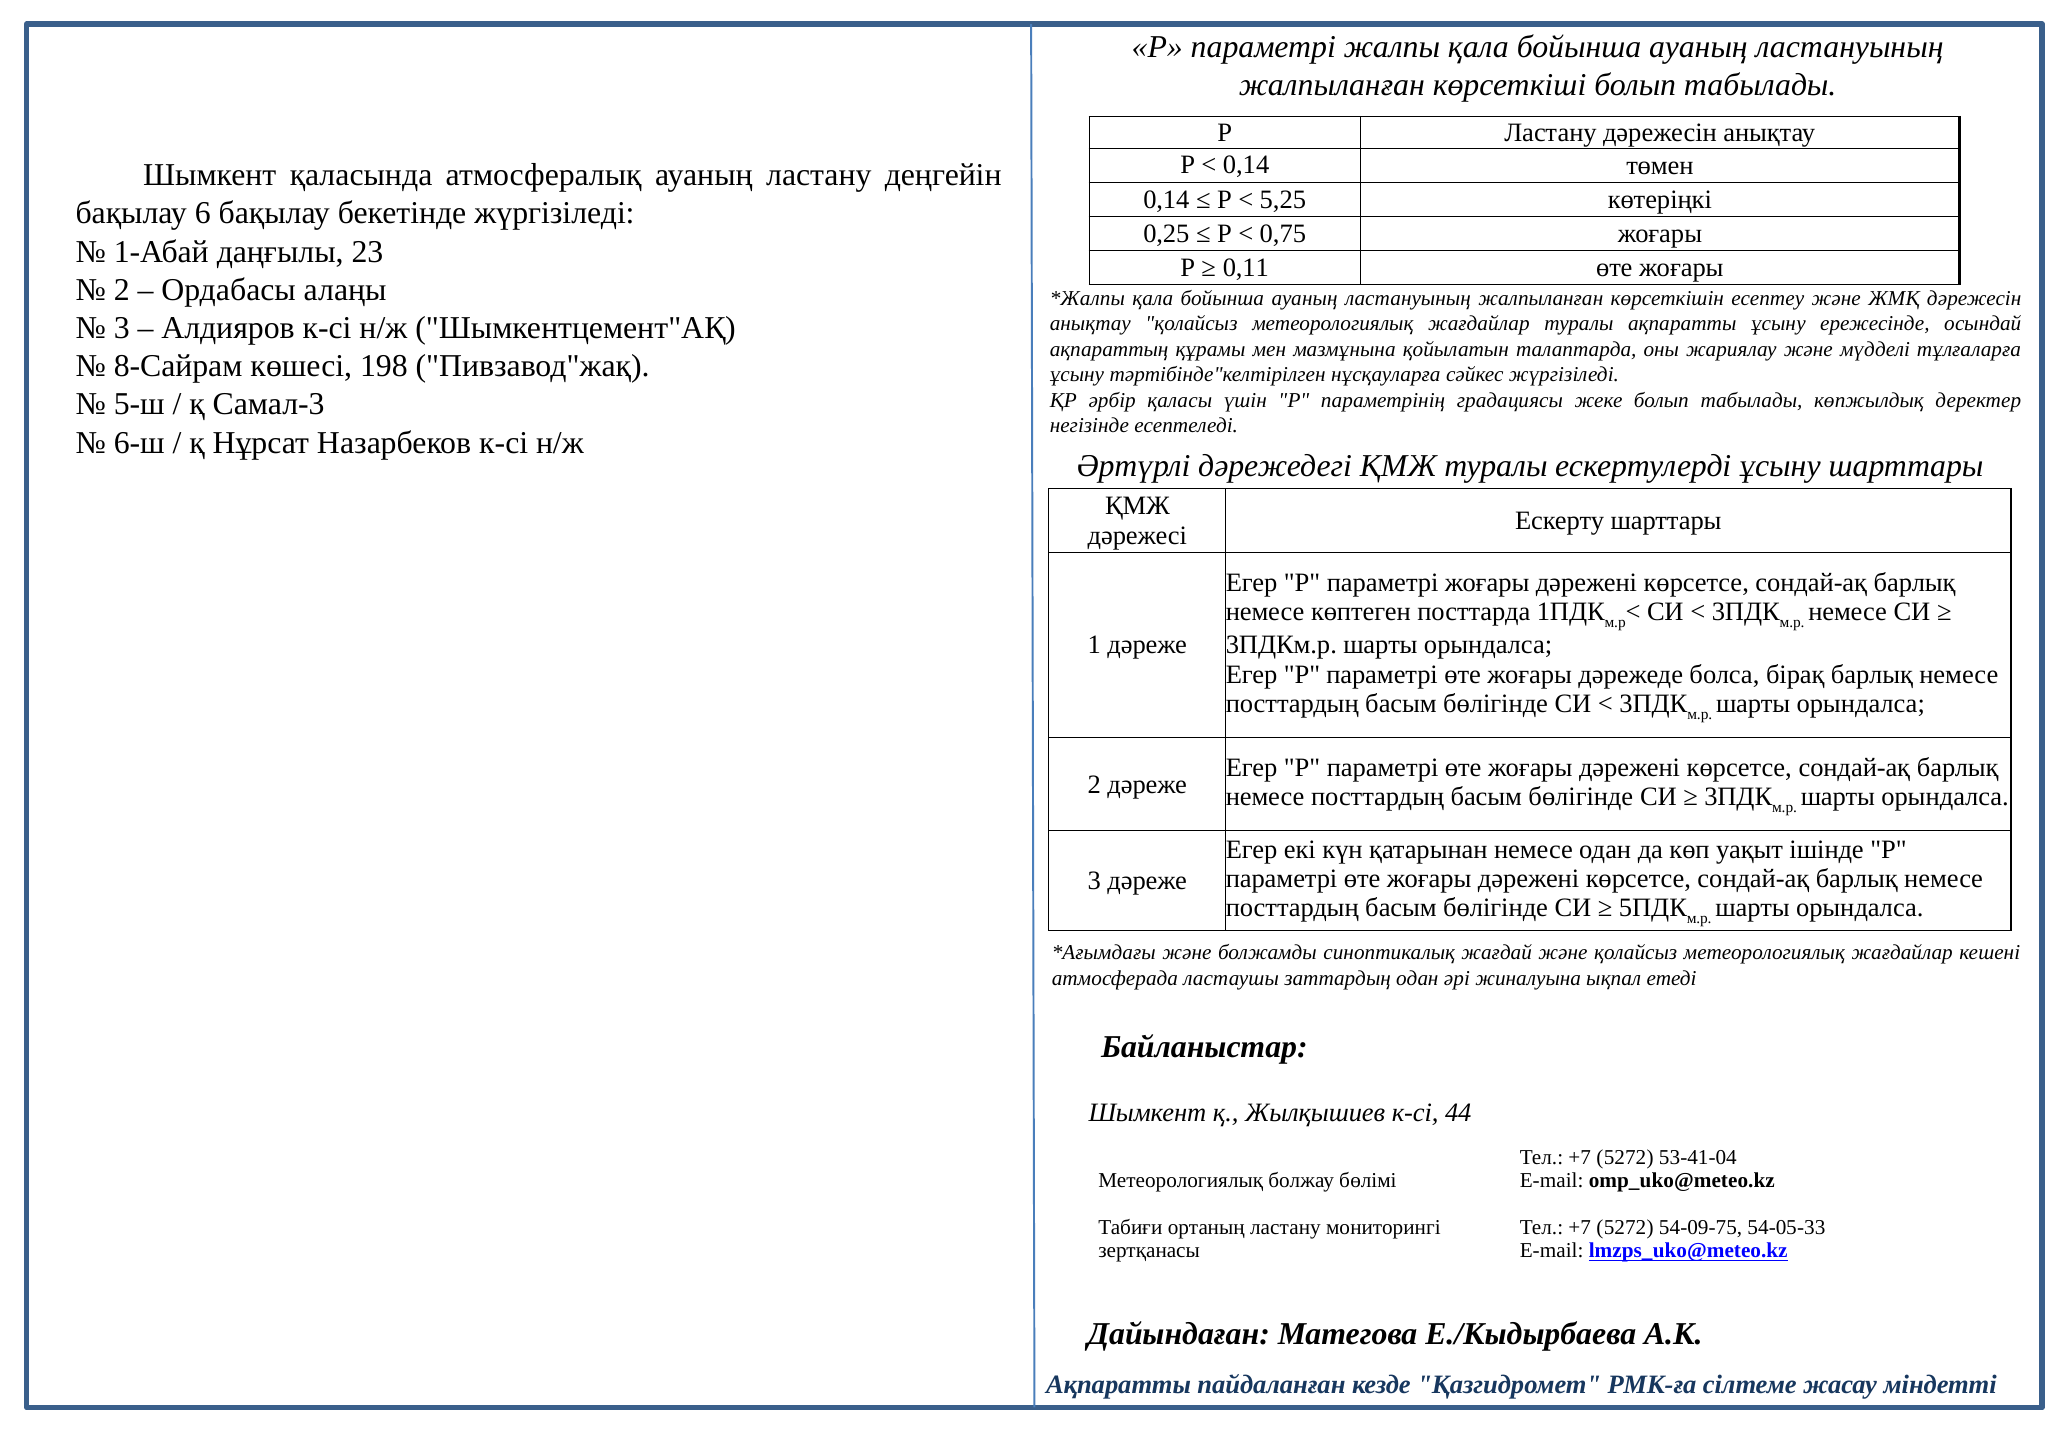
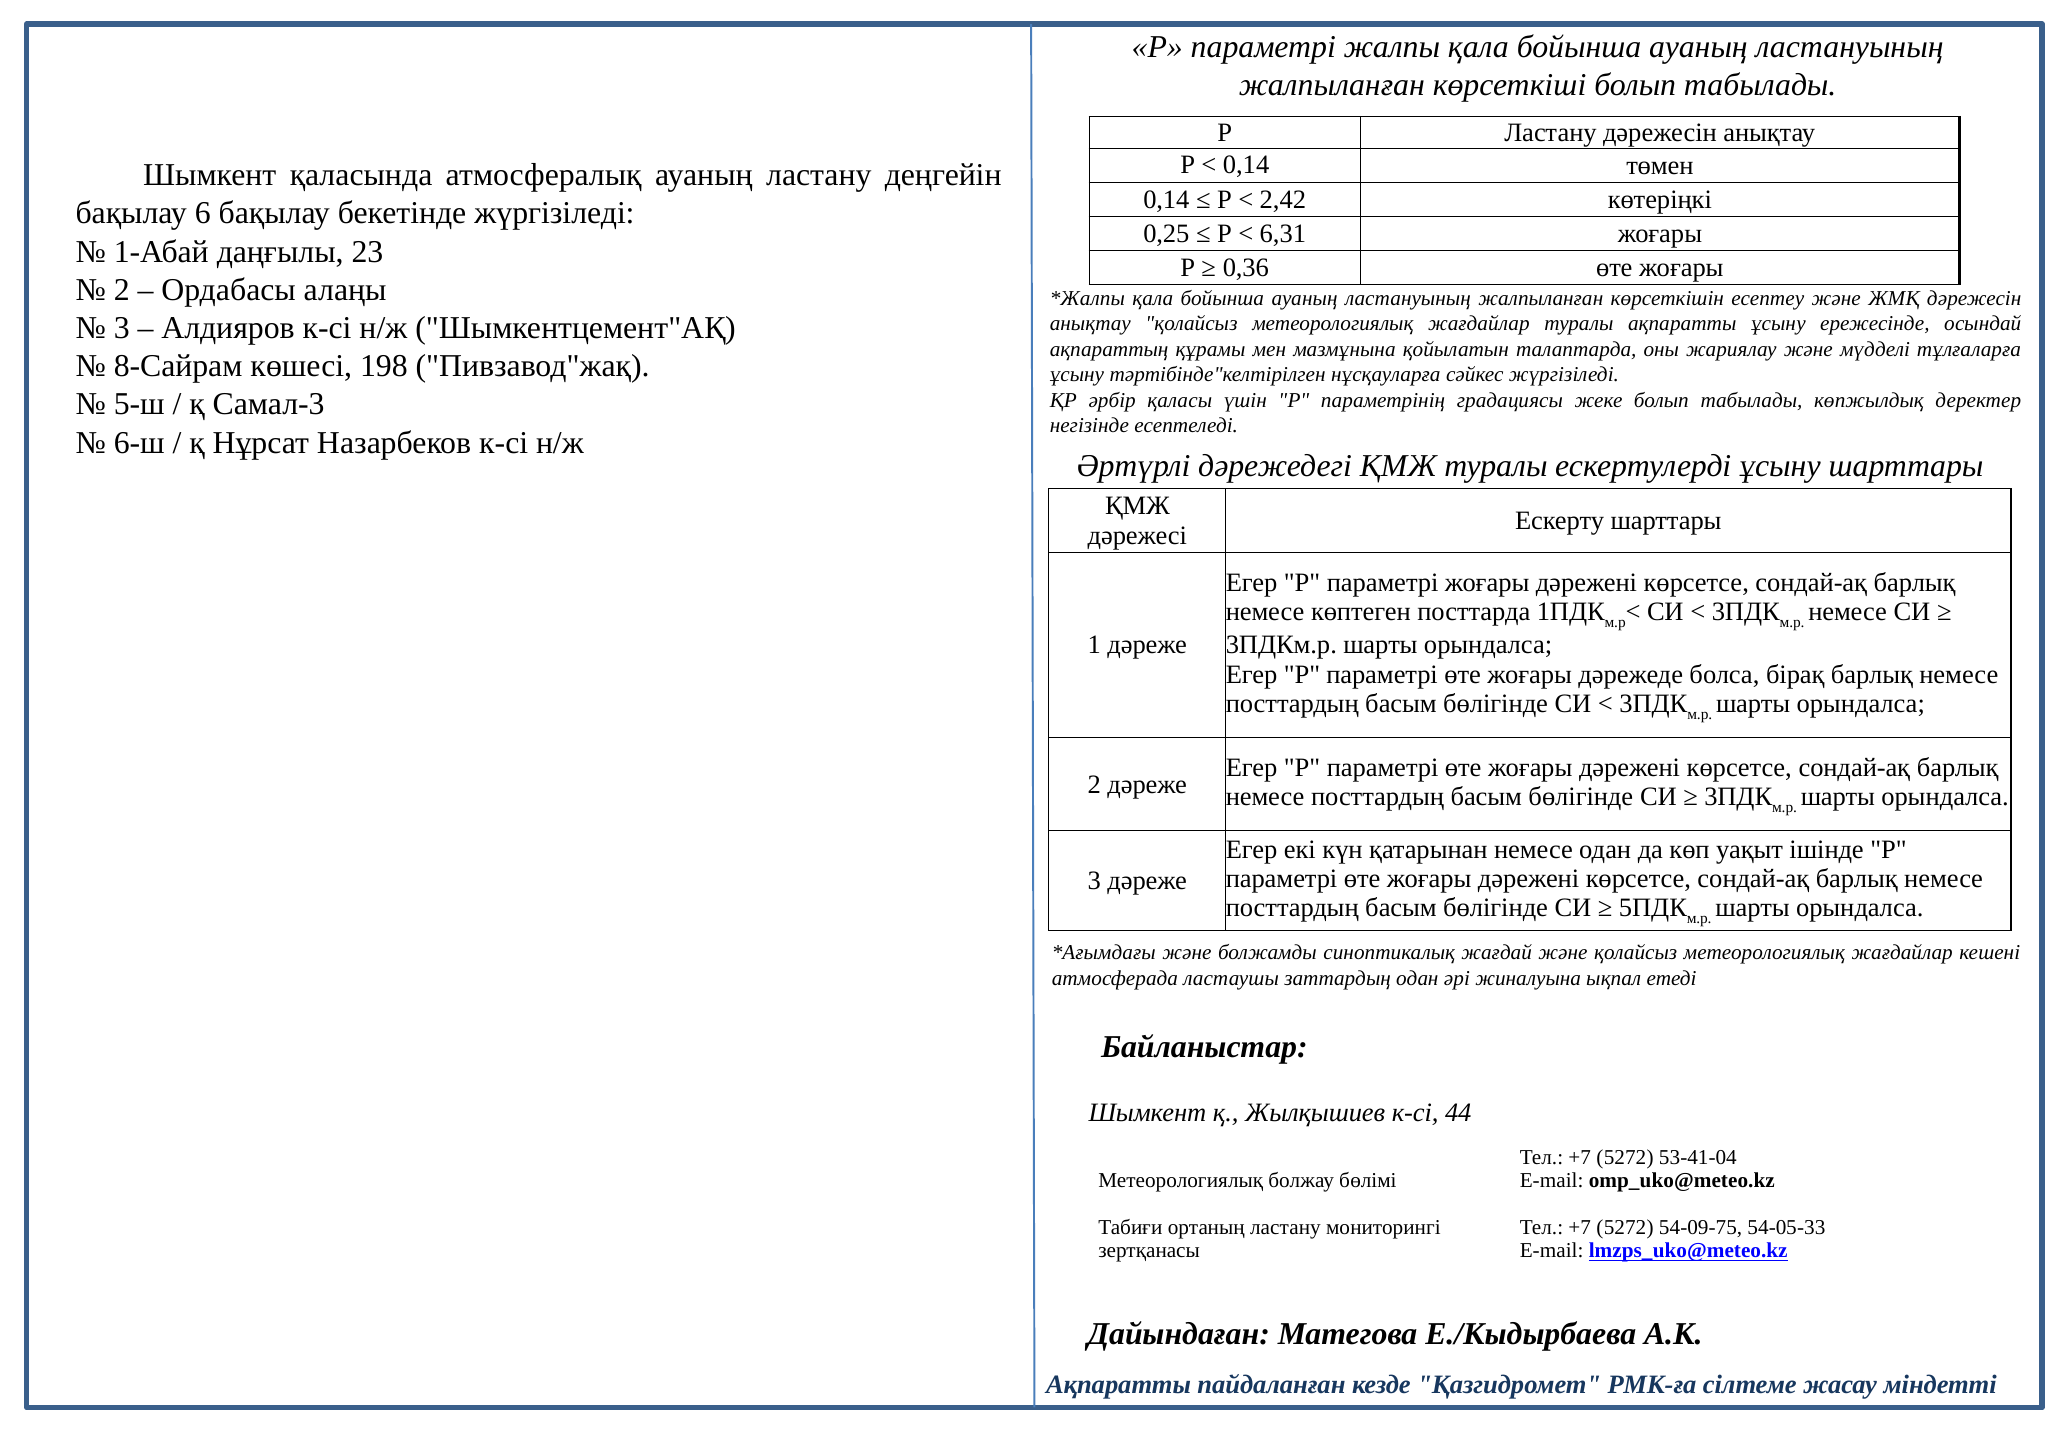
5,25: 5,25 -> 2,42
0,75: 0,75 -> 6,31
0,11: 0,11 -> 0,36
